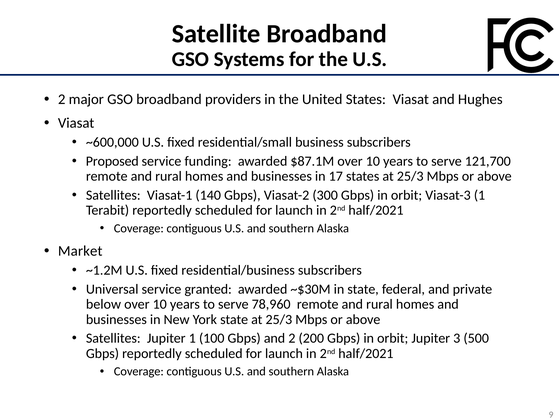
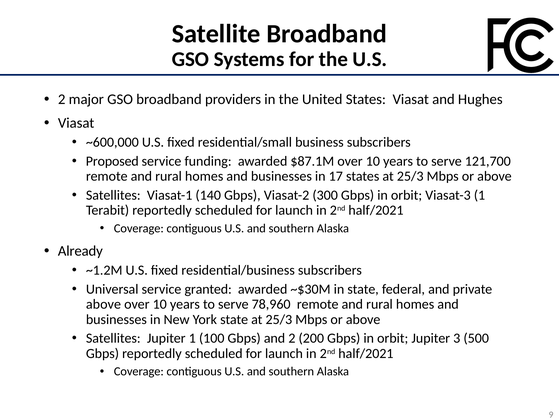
Market: Market -> Already
below at (103, 304): below -> above
